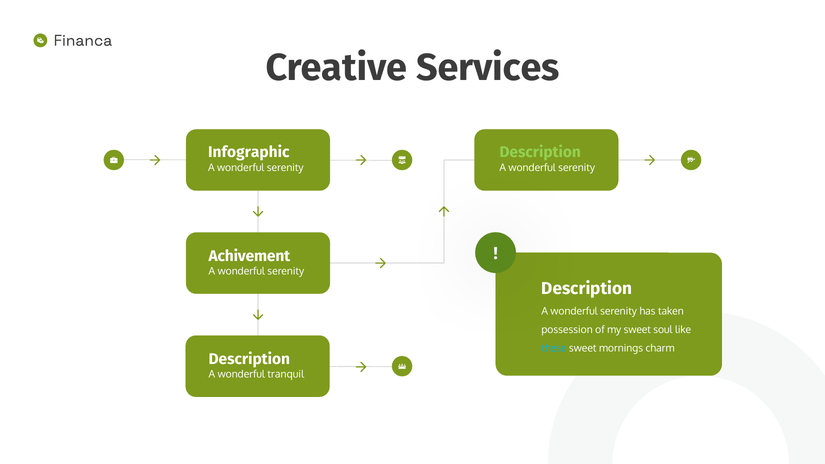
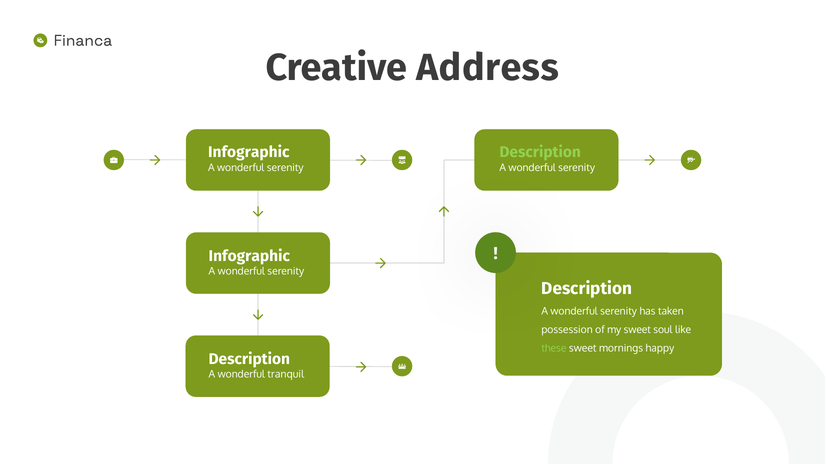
Services: Services -> Address
Achivement at (249, 256): Achivement -> Infographic
these colour: light blue -> light green
charm: charm -> happy
